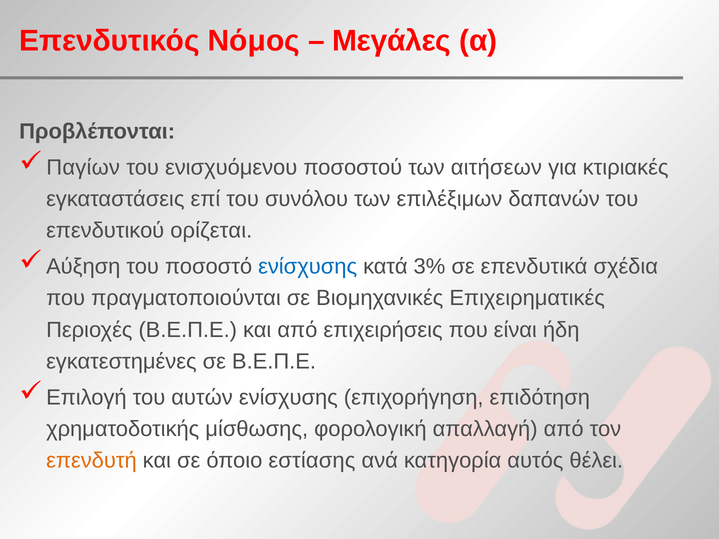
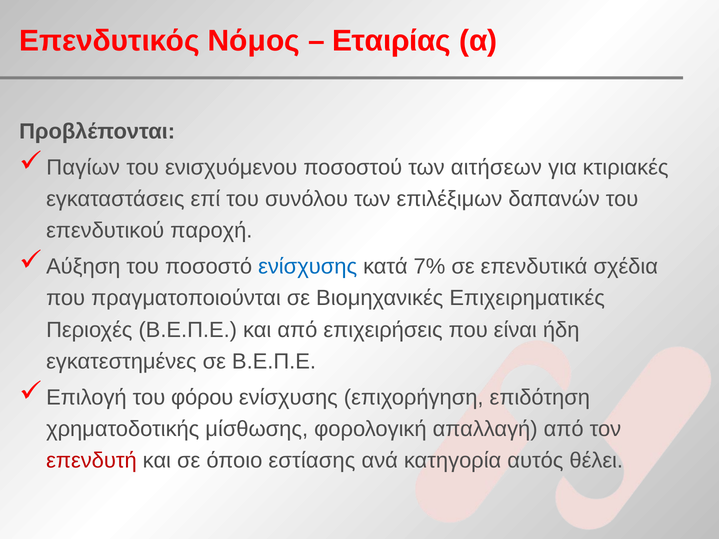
Μεγάλες: Μεγάλες -> Εταιρίας
ορίζεται: ορίζεται -> παροχή
3%: 3% -> 7%
αυτών: αυτών -> φόρου
επενδυτή colour: orange -> red
